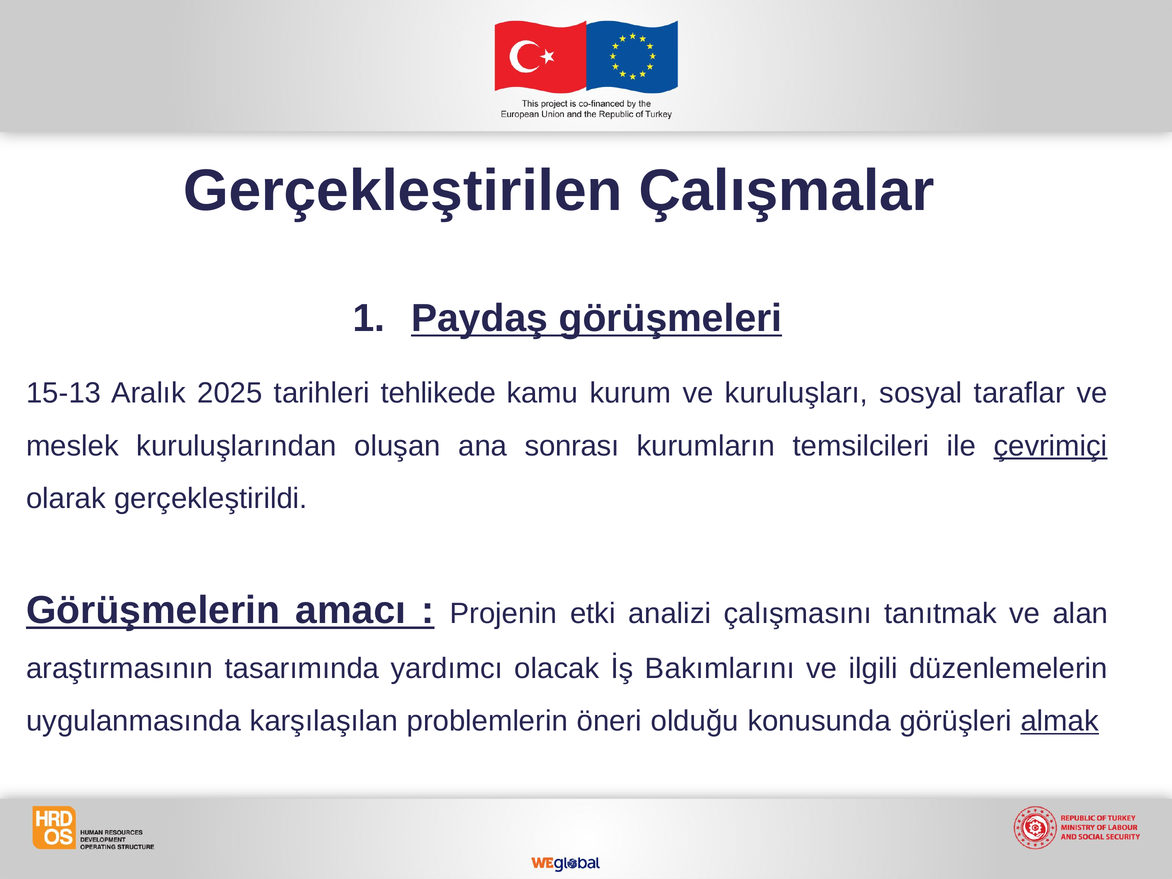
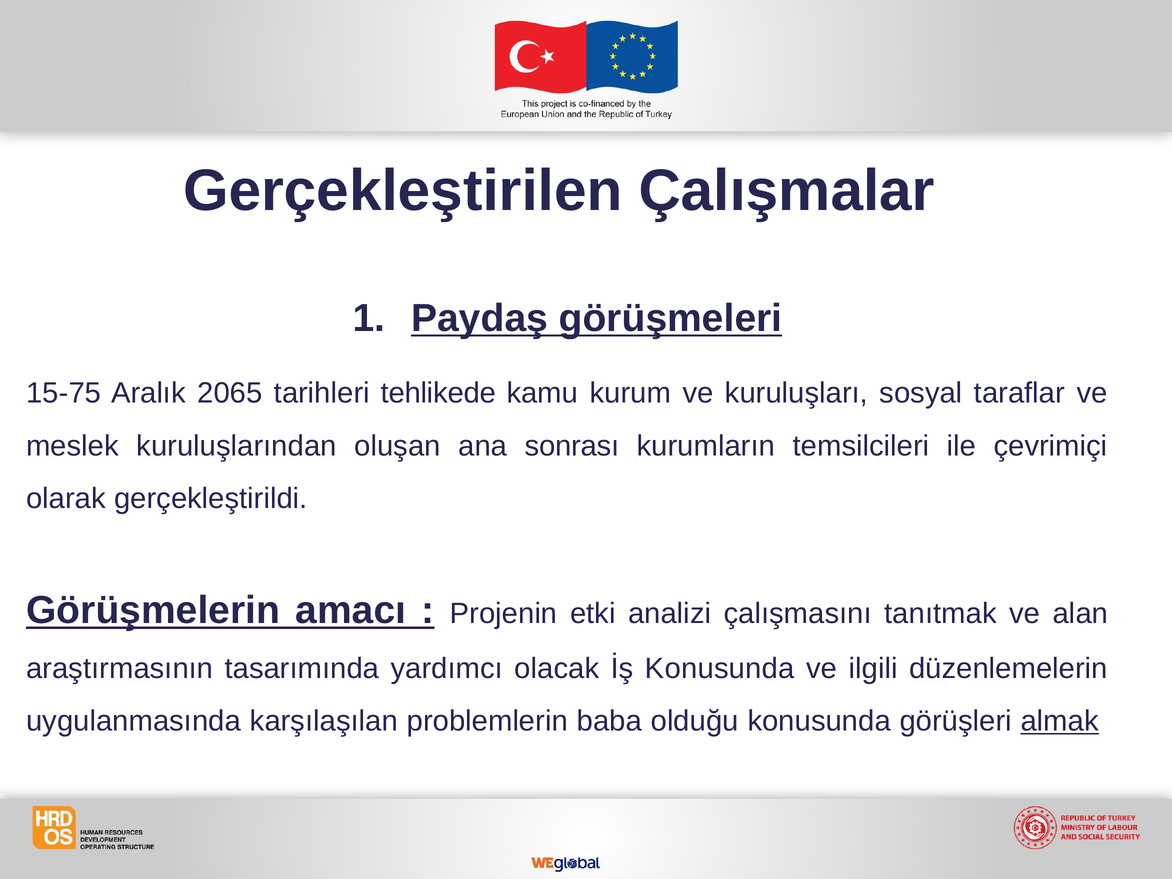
15-13: 15-13 -> 15-75
2025: 2025 -> 2065
çevrimiçi underline: present -> none
İş Bakımlarını: Bakımlarını -> Konusunda
öneri: öneri -> baba
